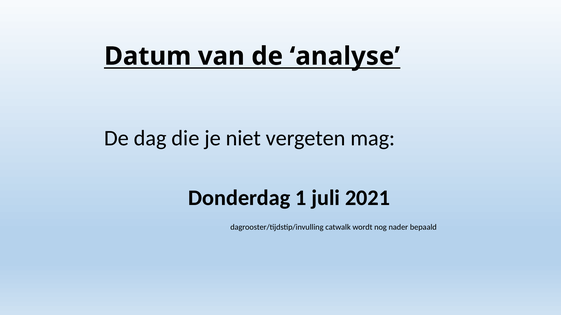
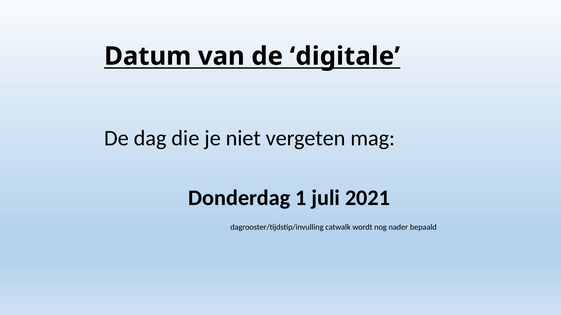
analyse: analyse -> digitale
